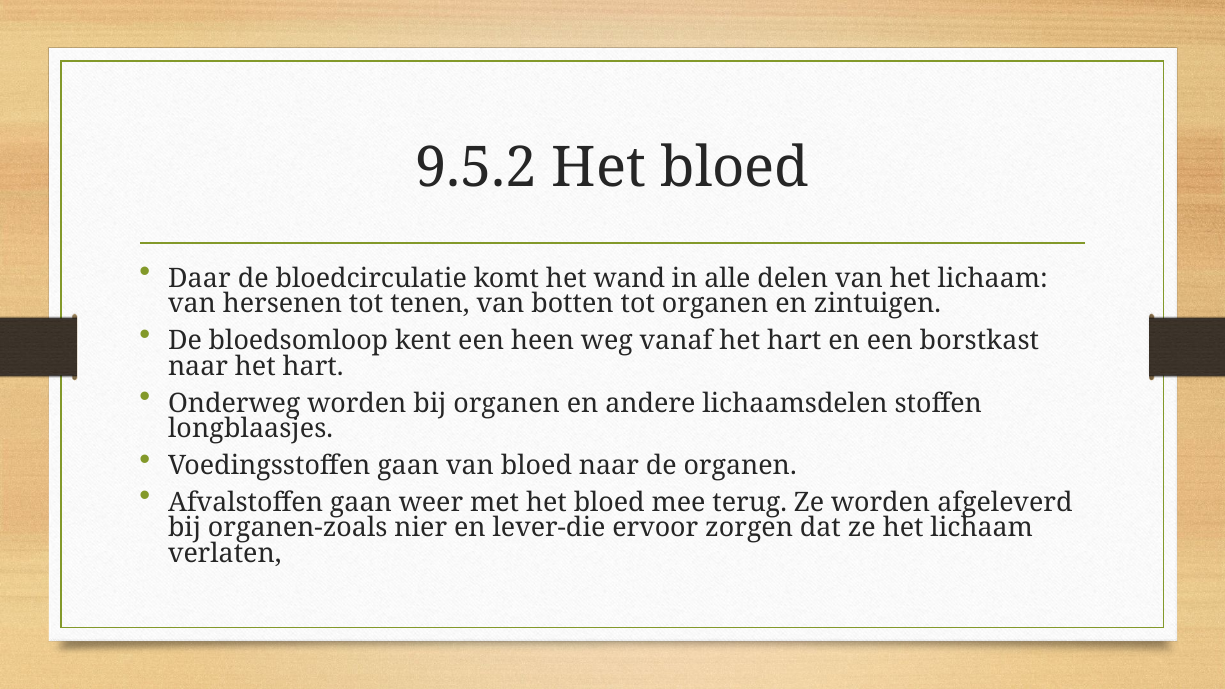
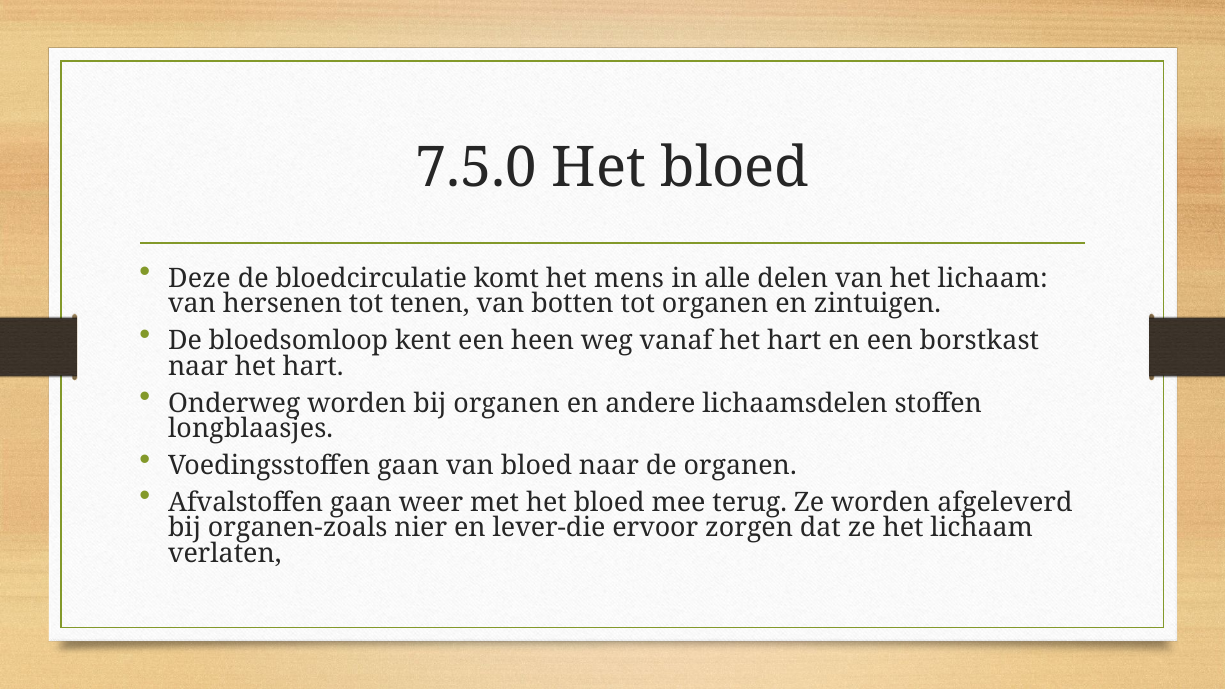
9.5.2: 9.5.2 -> 7.5.0
Daar: Daar -> Deze
wand: wand -> mens
